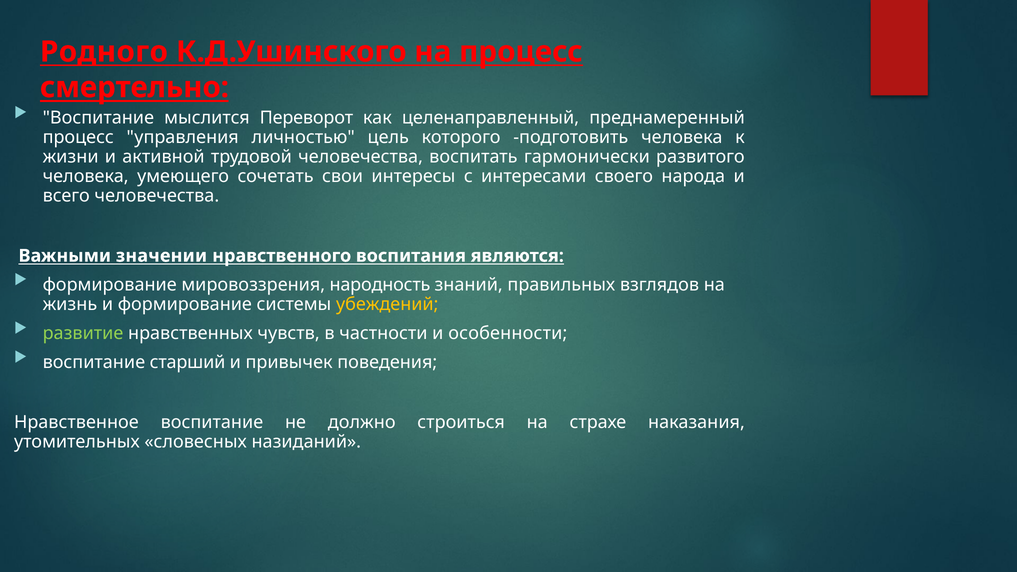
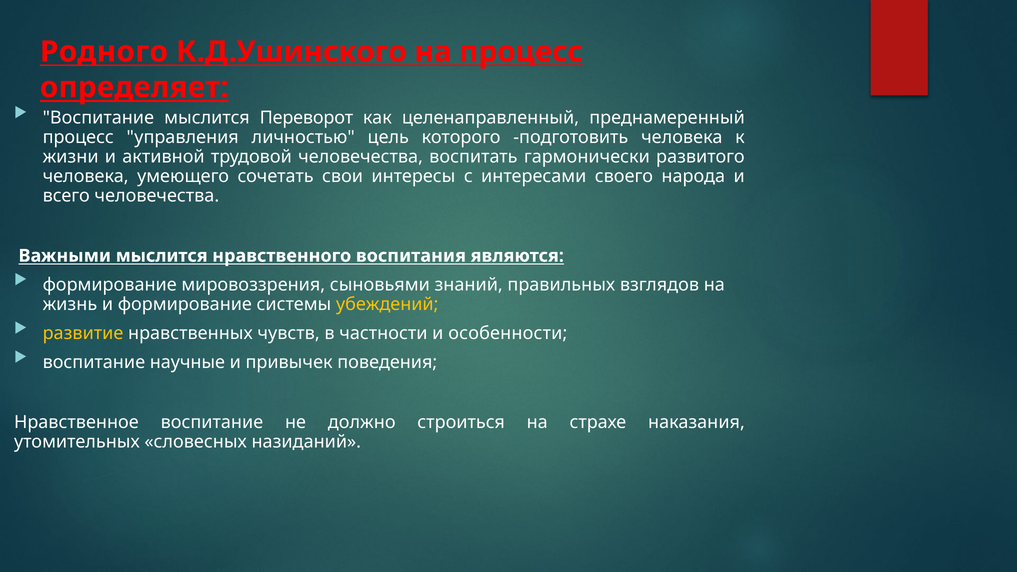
смертельно: смертельно -> определяет
Важными значении: значении -> мыслится
народность: народность -> сыновьями
развитие colour: light green -> yellow
старший: старший -> научные
